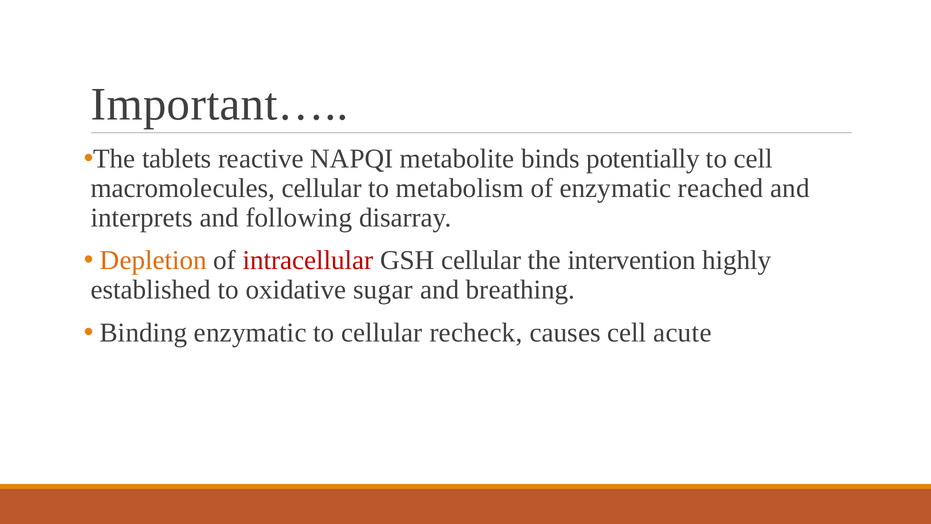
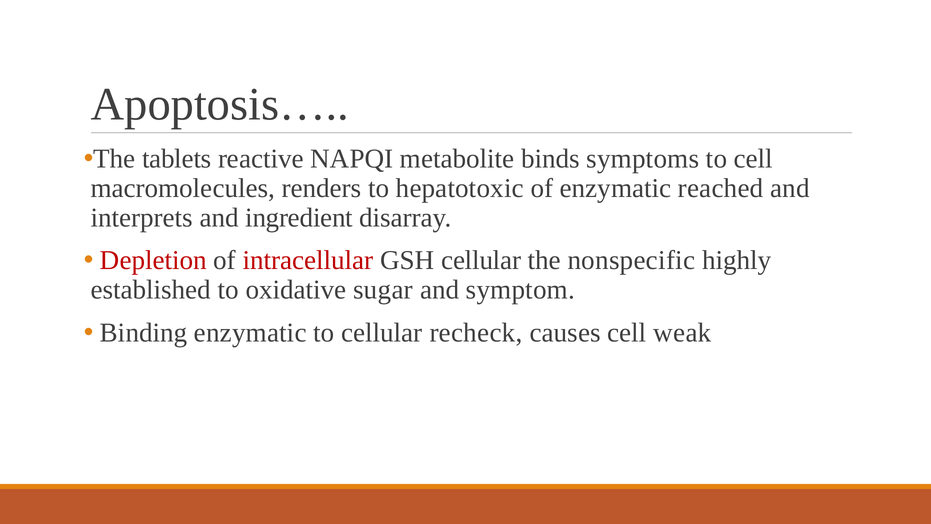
Important…: Important… -> Apoptosis…
potentially: potentially -> symptoms
macromolecules cellular: cellular -> renders
metabolism: metabolism -> hepatotoxic
following: following -> ingredient
Depletion colour: orange -> red
intervention: intervention -> nonspecific
breathing: breathing -> symptom
acute: acute -> weak
